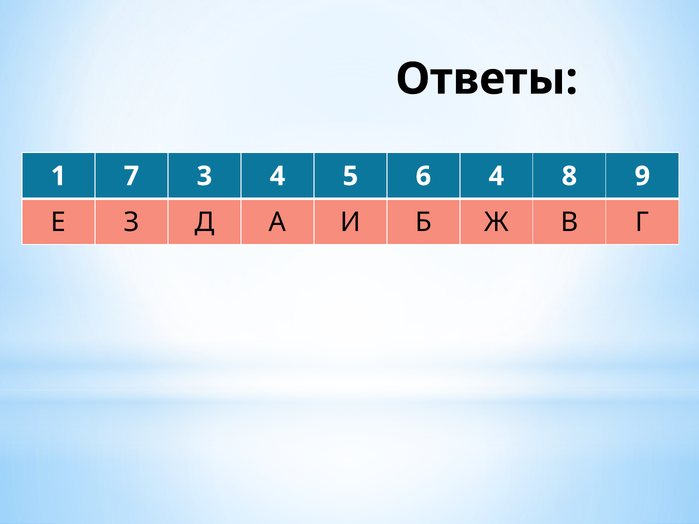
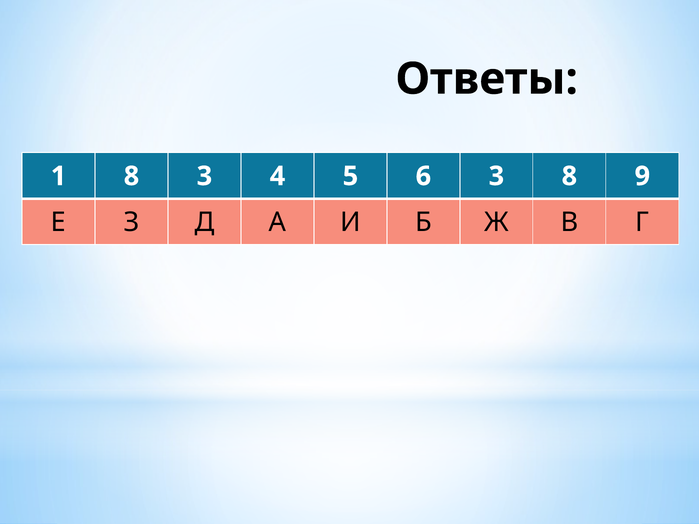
1 7: 7 -> 8
6 4: 4 -> 3
